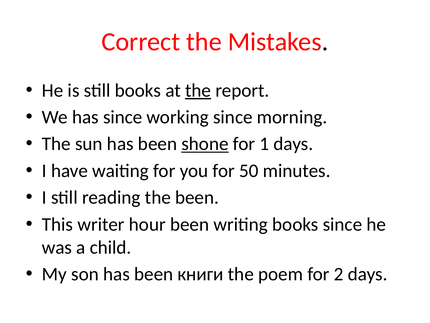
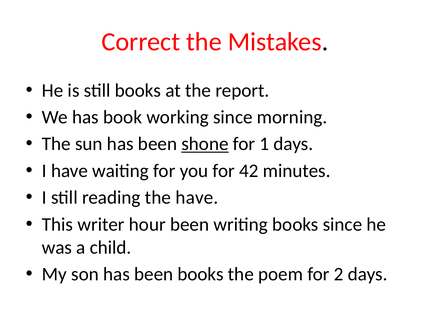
the at (198, 90) underline: present -> none
has since: since -> book
50: 50 -> 42
the been: been -> have
been книги: книги -> books
